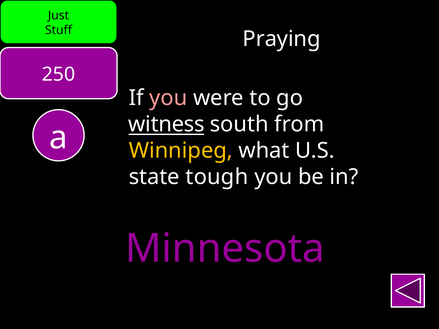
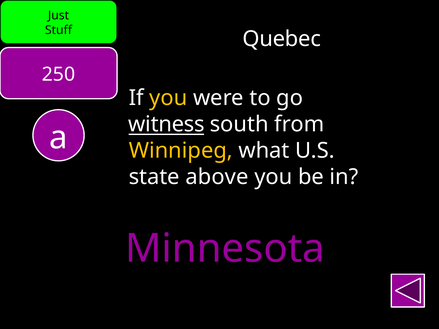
Praying: Praying -> Quebec
you at (168, 98) colour: pink -> yellow
tough: tough -> above
